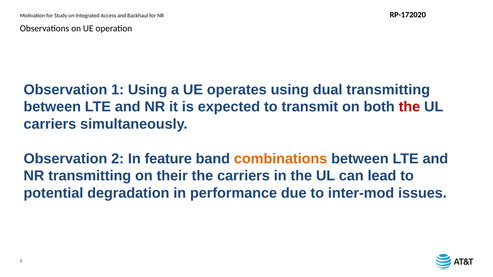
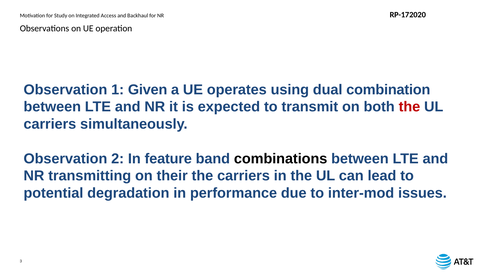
1 Using: Using -> Given
dual transmitting: transmitting -> combination
combinations colour: orange -> black
